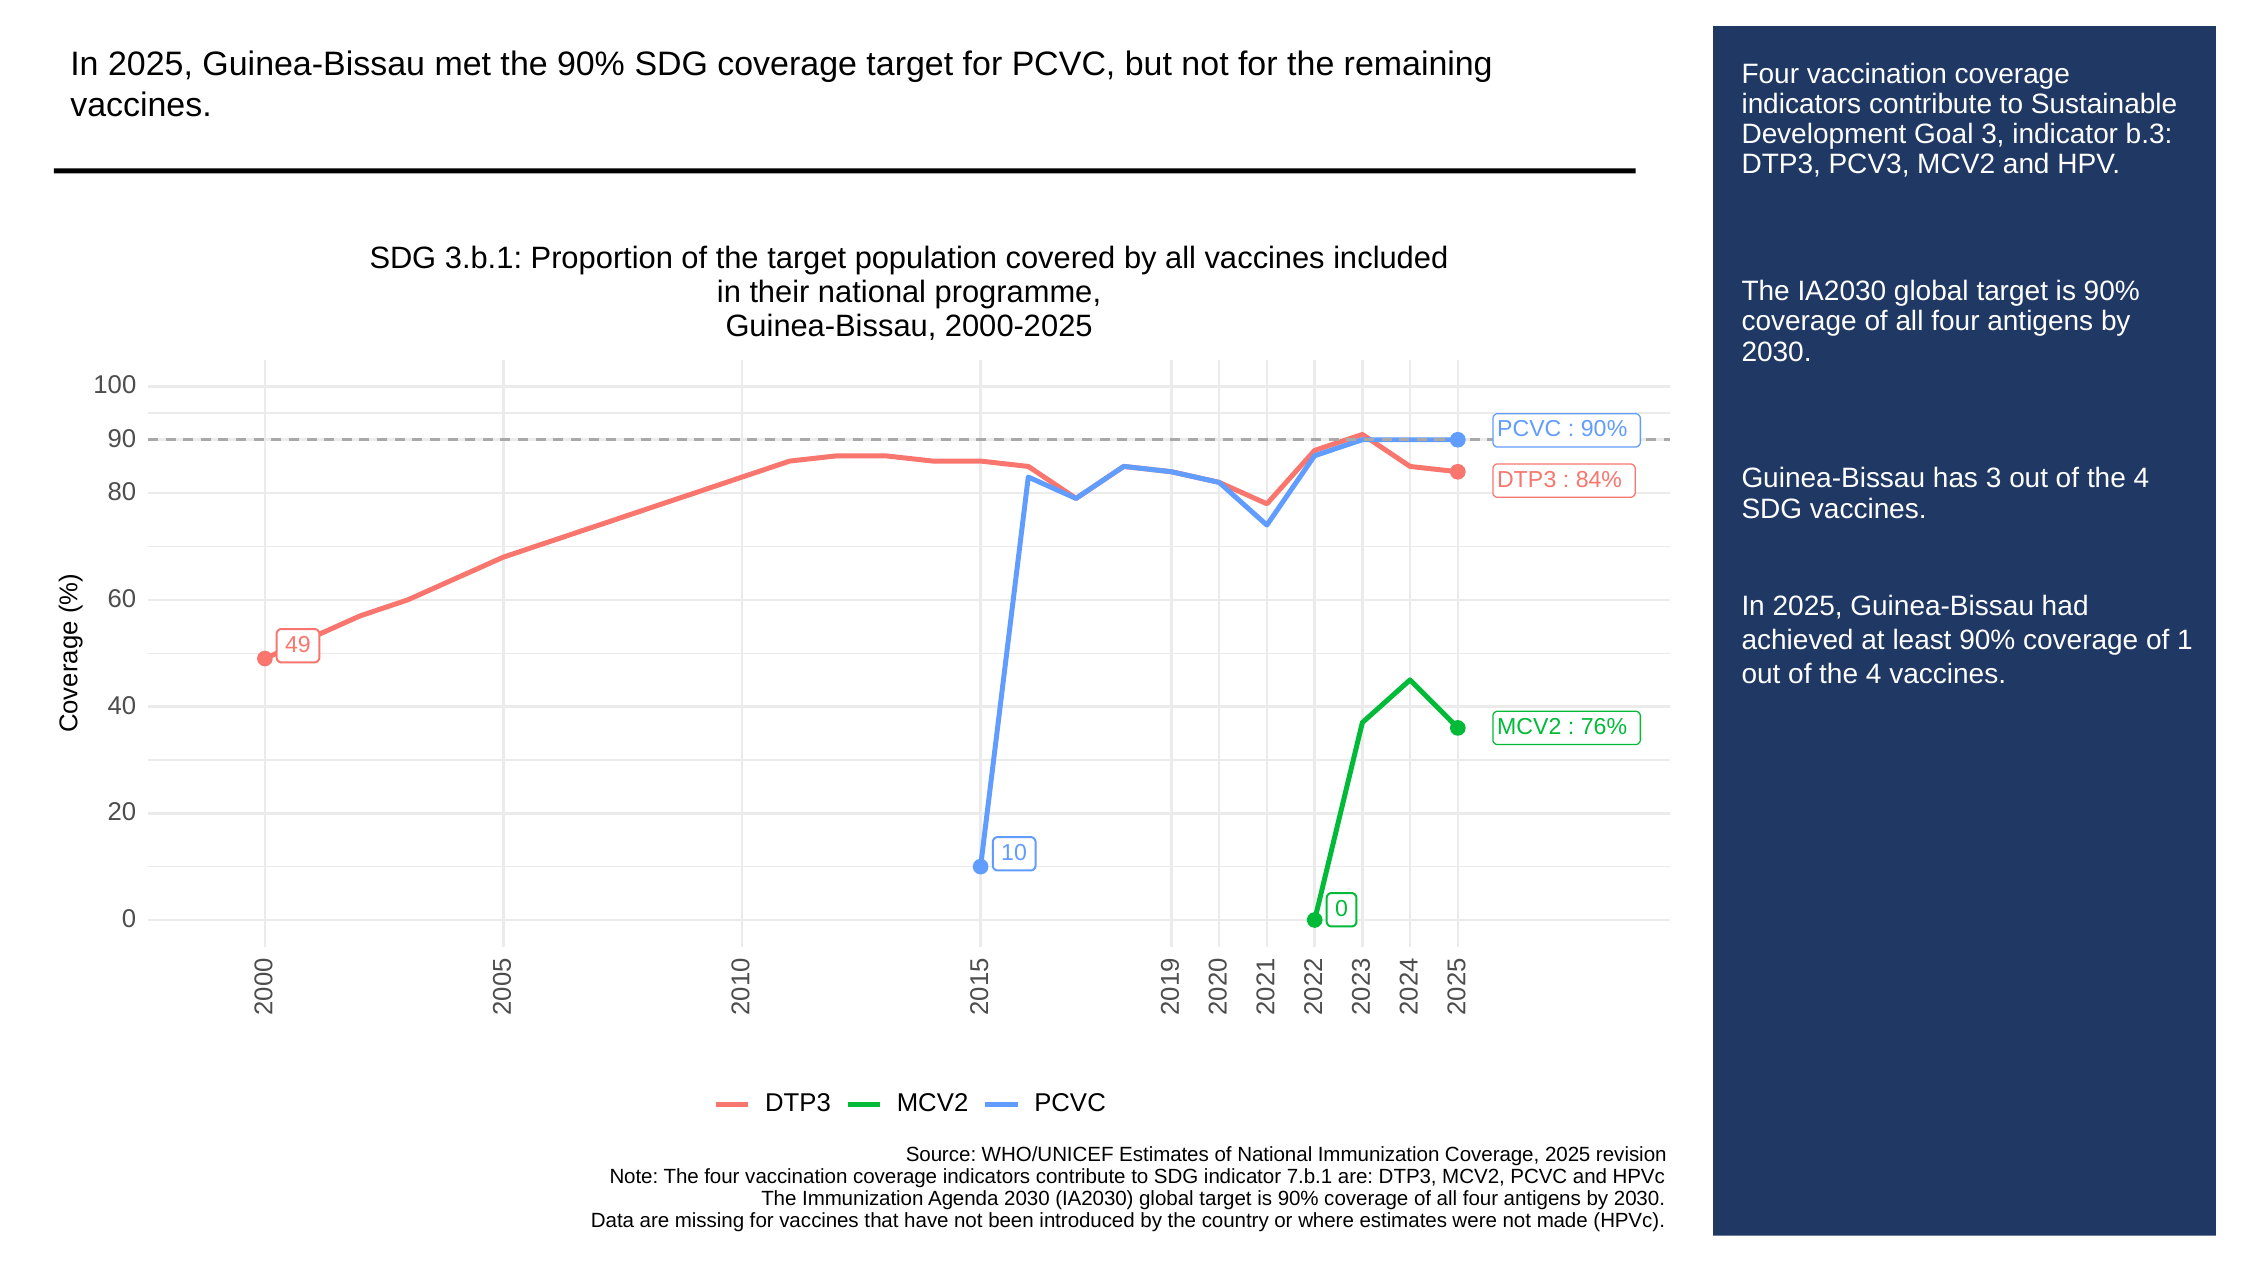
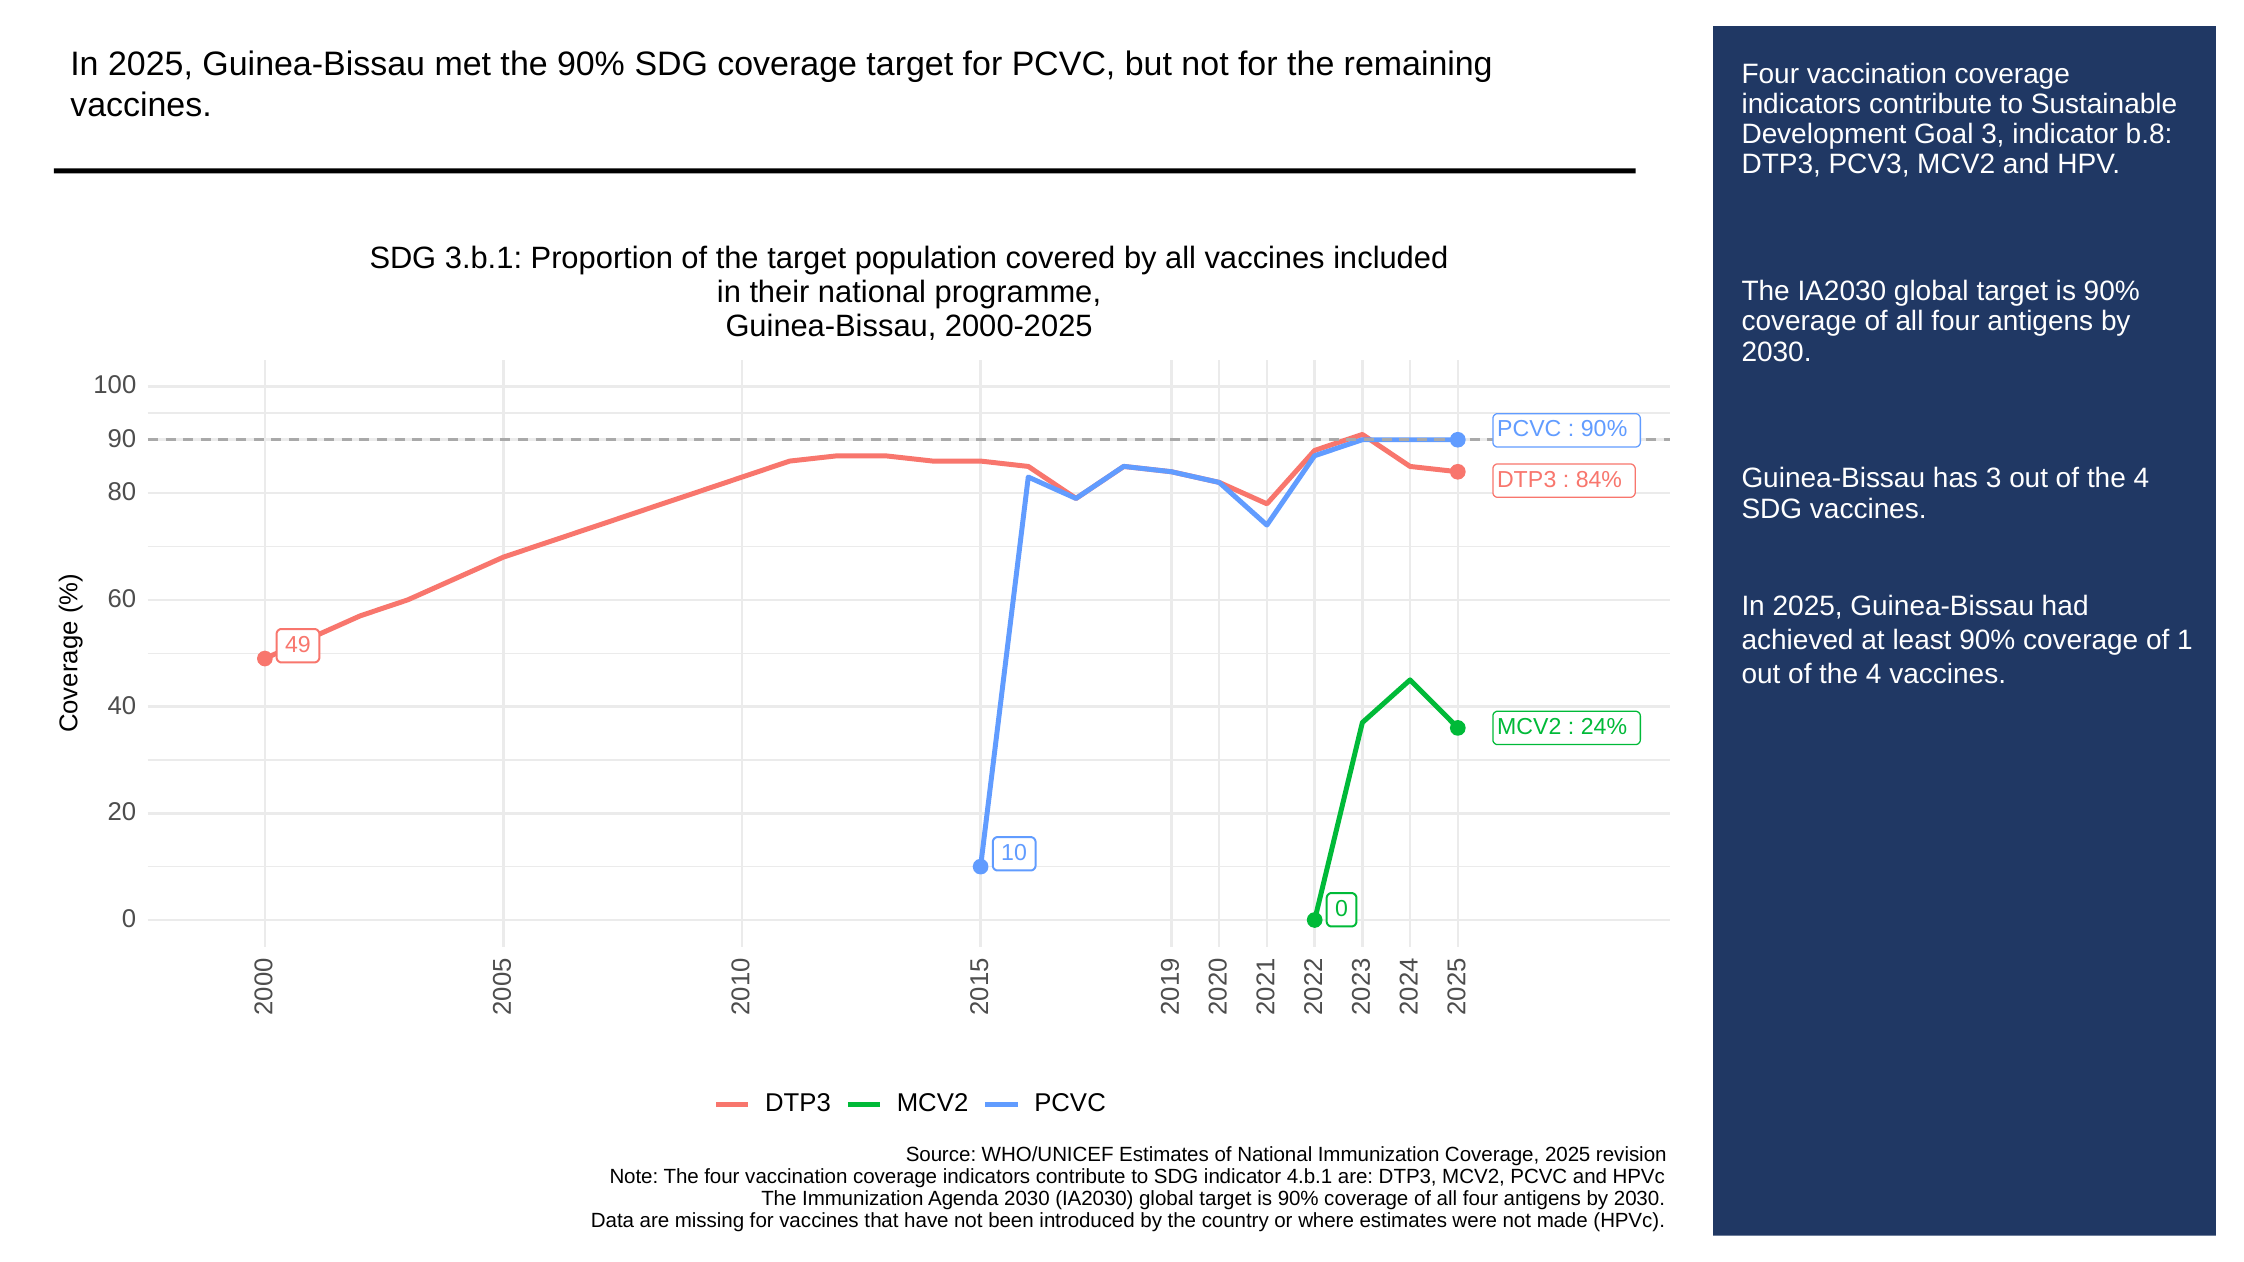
b.3: b.3 -> b.8
76%: 76% -> 24%
7.b.1: 7.b.1 -> 4.b.1
